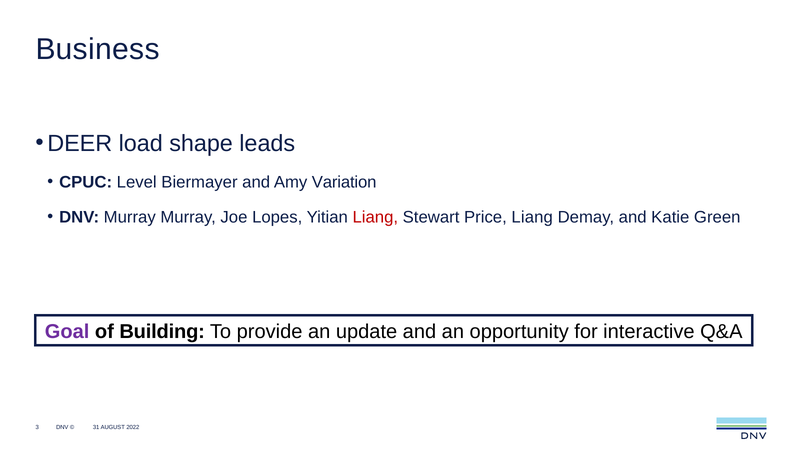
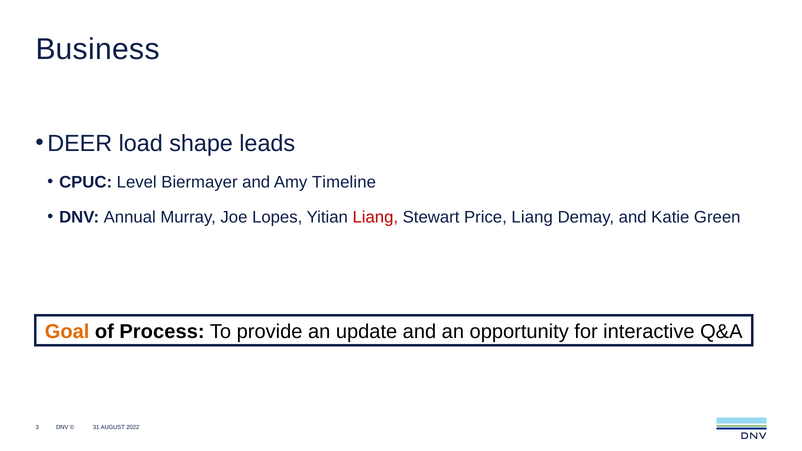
Variation: Variation -> Timeline
DNV Murray: Murray -> Annual
Goal colour: purple -> orange
Building: Building -> Process
